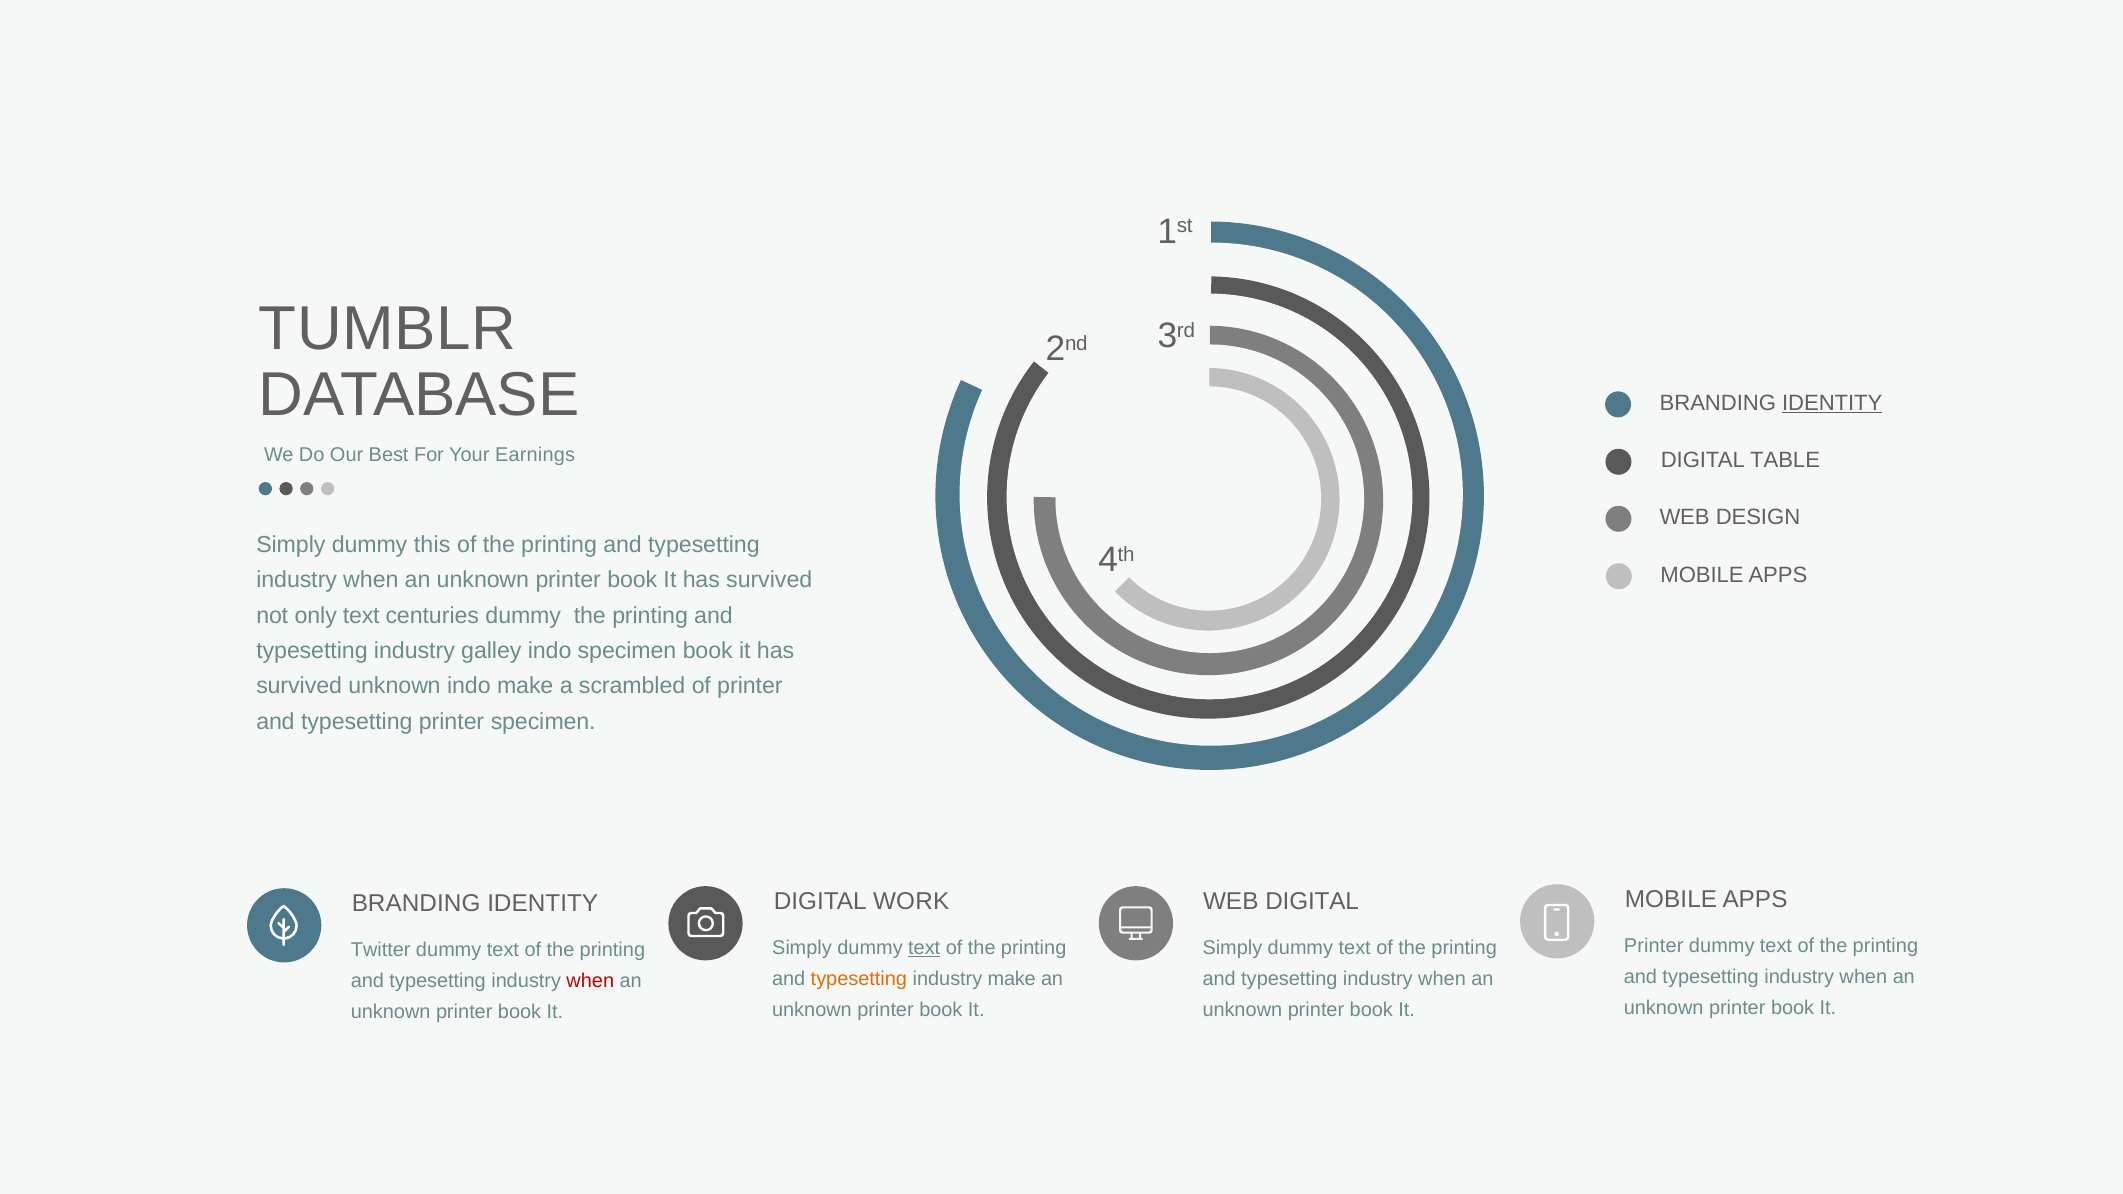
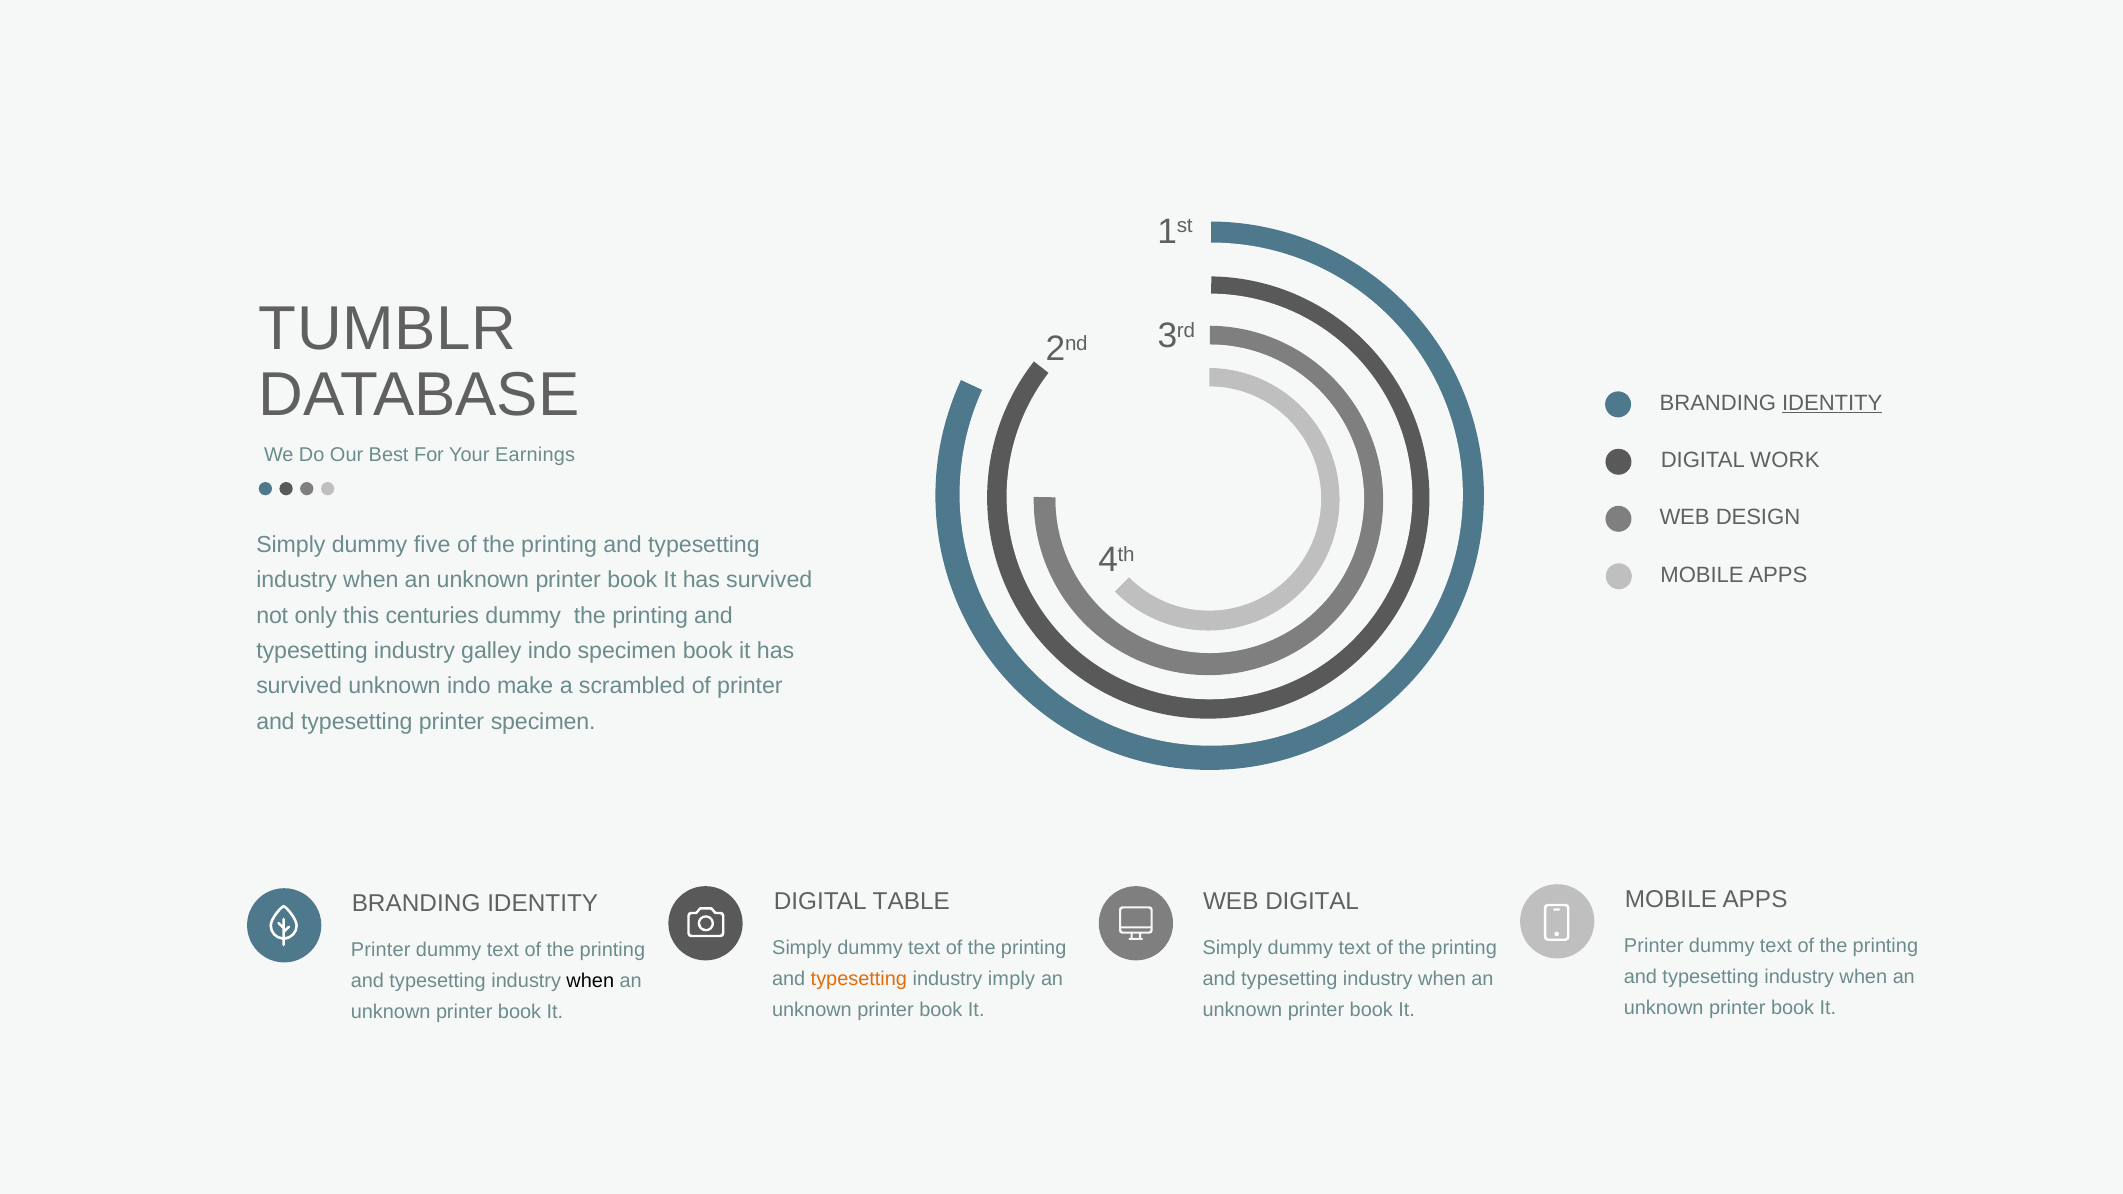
TABLE: TABLE -> WORK
this: this -> five
only text: text -> this
WORK: WORK -> TABLE
text at (924, 948) underline: present -> none
Twitter at (381, 950): Twitter -> Printer
industry make: make -> imply
when at (590, 981) colour: red -> black
